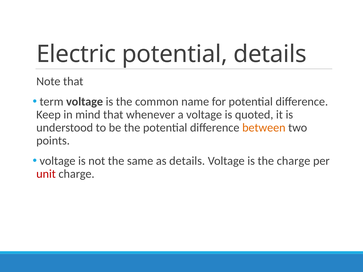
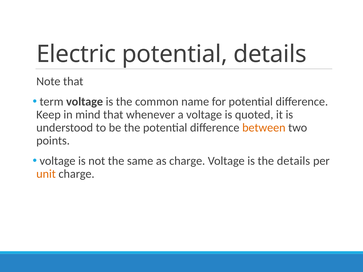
as details: details -> charge
the charge: charge -> details
unit colour: red -> orange
